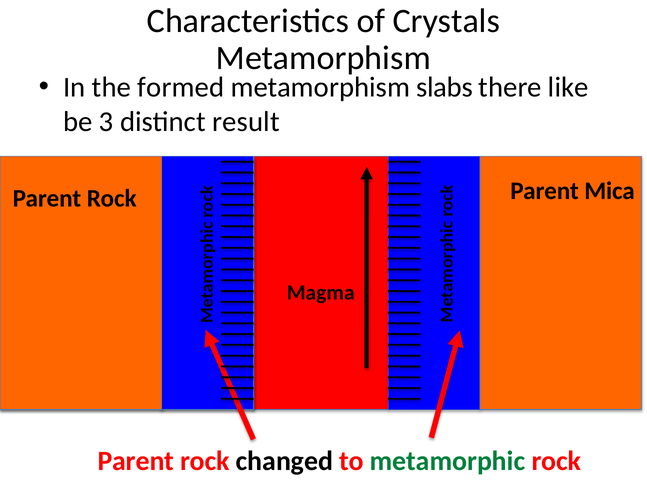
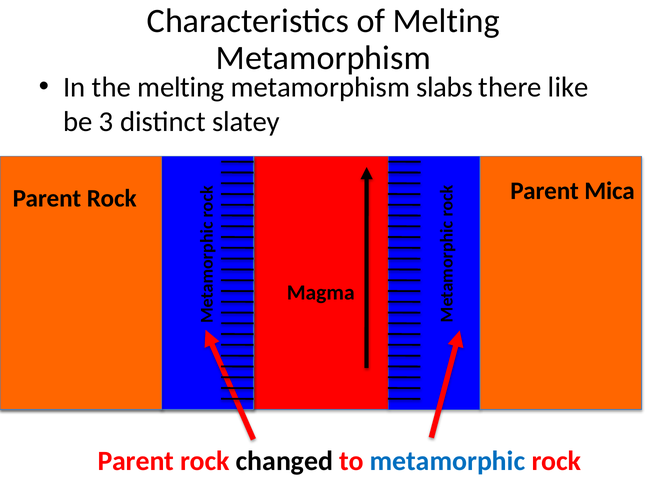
of Crystals: Crystals -> Melting
the formed: formed -> melting
result: result -> slatey
metamorphic colour: green -> blue
